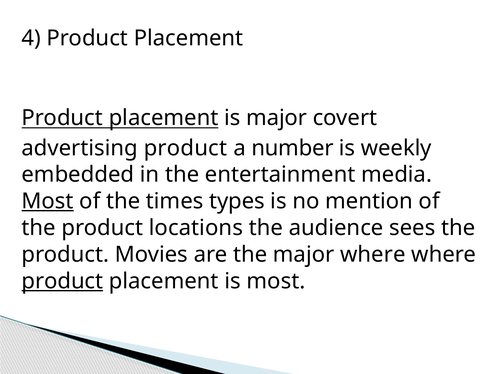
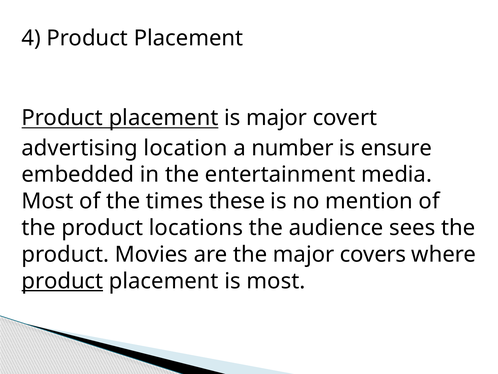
advertising product: product -> location
weekly: weekly -> ensure
Most at (48, 201) underline: present -> none
types: types -> these
major where: where -> covers
